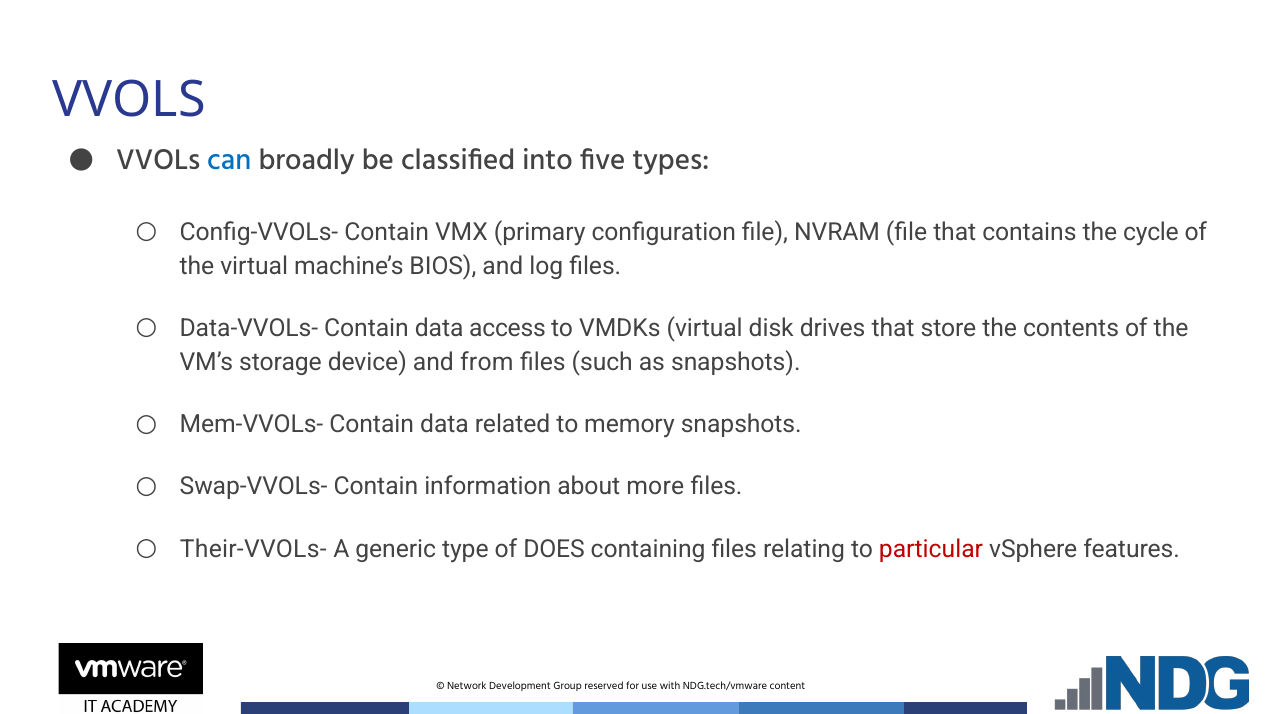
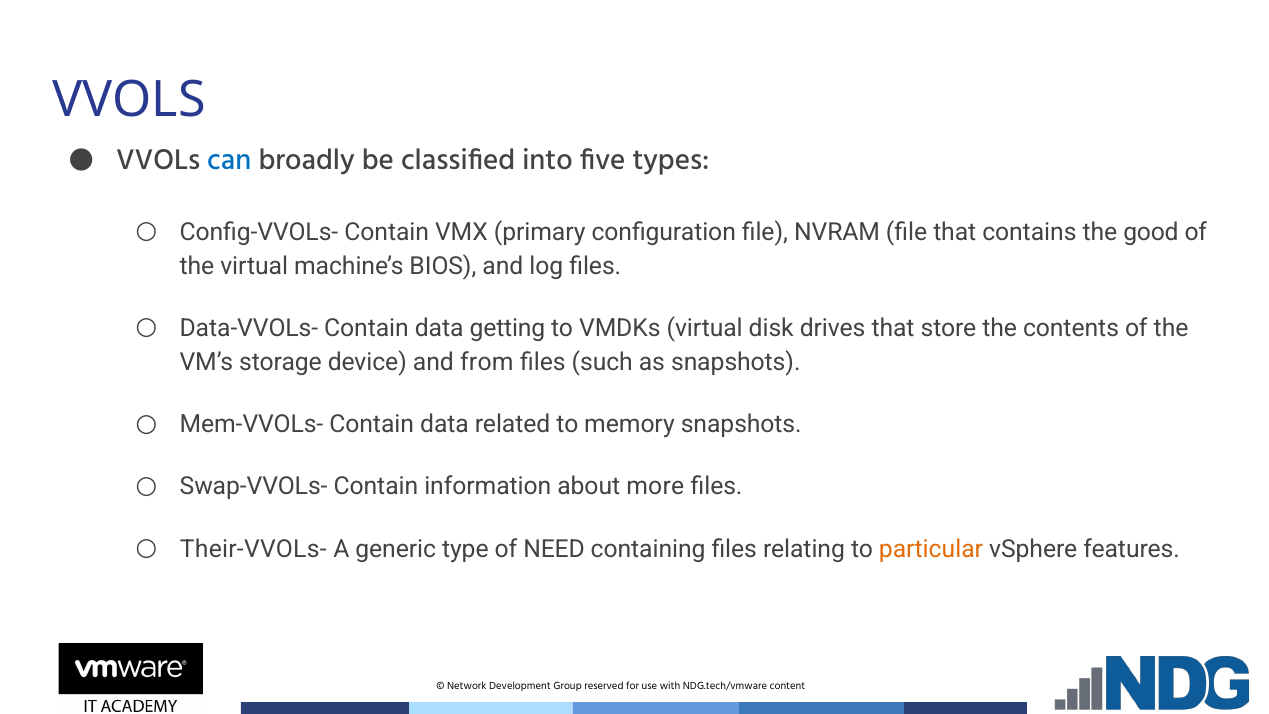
cycle: cycle -> good
access: access -> getting
DOES: DOES -> NEED
particular colour: red -> orange
